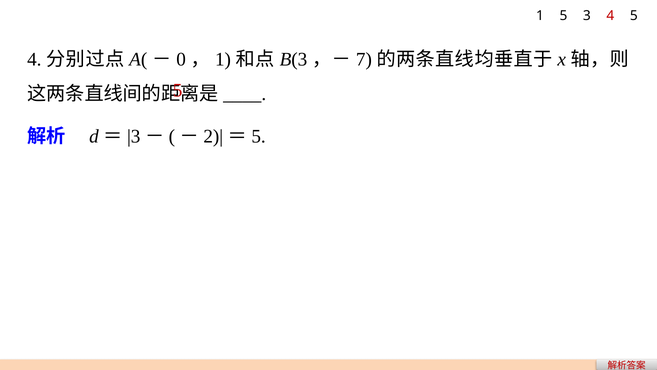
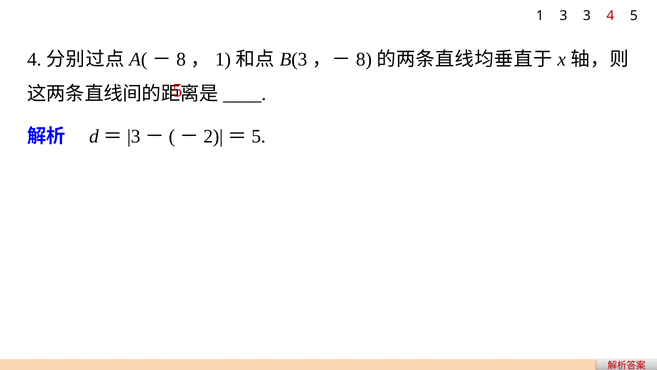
1 5: 5 -> 3
0 at (181, 60): 0 -> 8
7 at (364, 60): 7 -> 8
